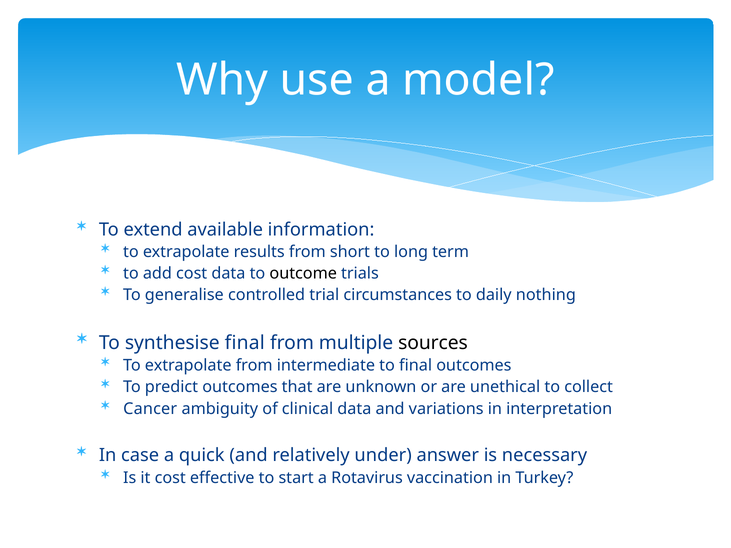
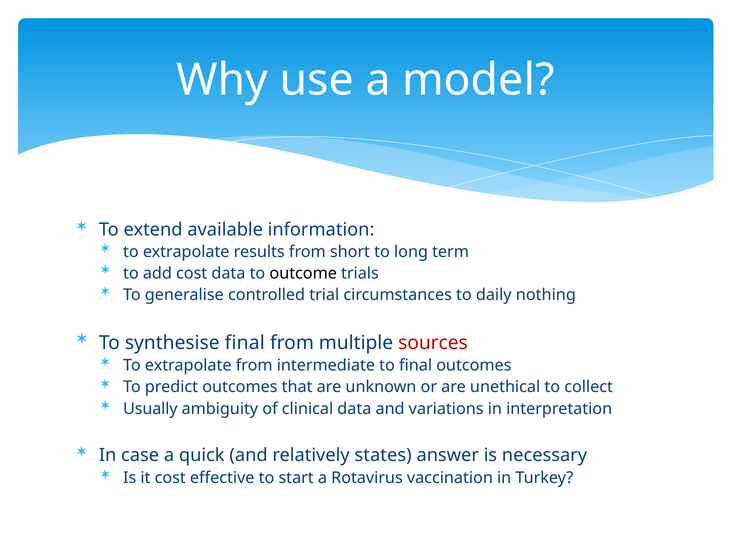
sources colour: black -> red
Cancer: Cancer -> Usually
under: under -> states
